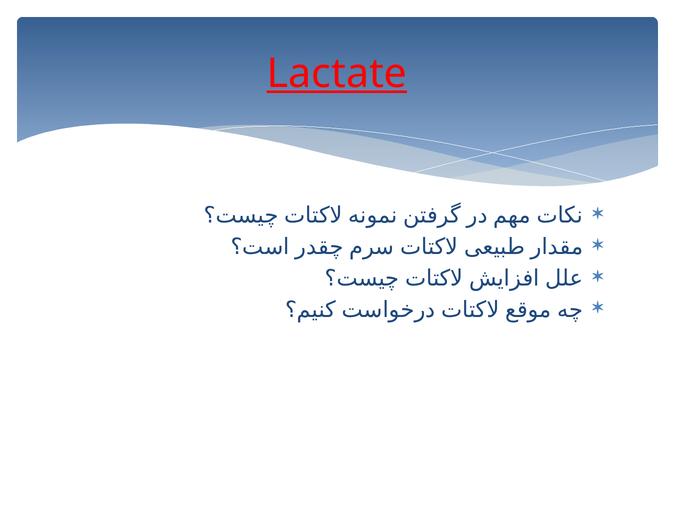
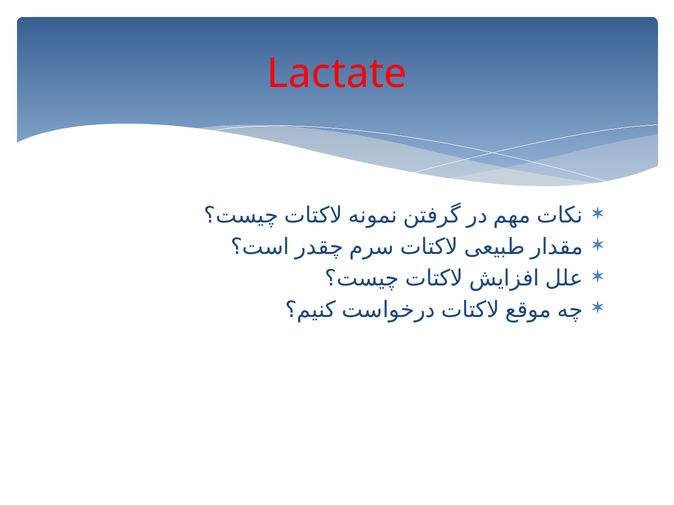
Lactate underline: present -> none
